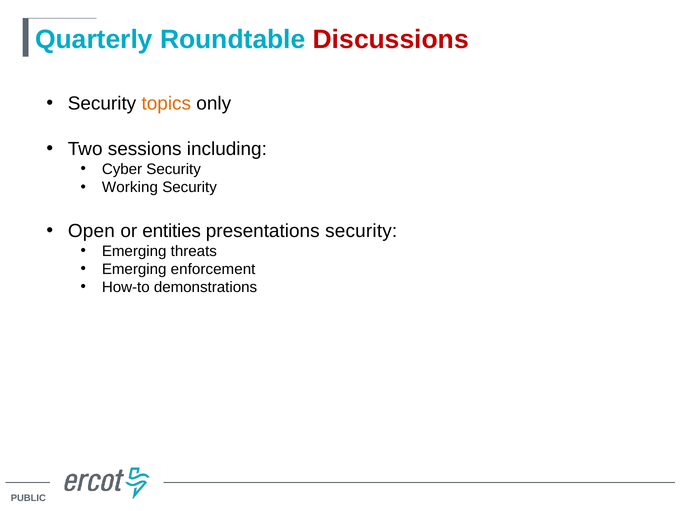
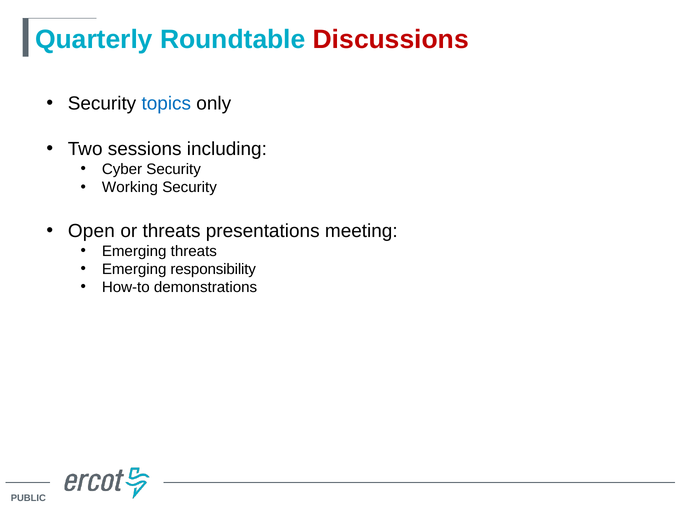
topics colour: orange -> blue
or entities: entities -> threats
presentations security: security -> meeting
enforcement: enforcement -> responsibility
